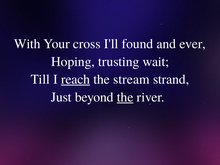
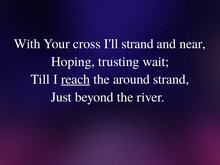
I'll found: found -> strand
ever: ever -> near
stream: stream -> around
the at (125, 97) underline: present -> none
